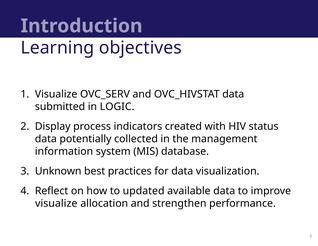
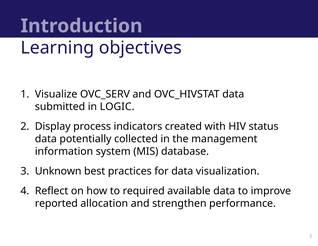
updated: updated -> required
visualize at (56, 203): visualize -> reported
